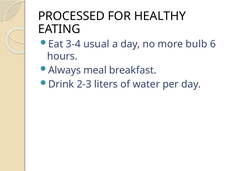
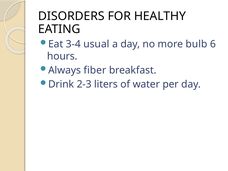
PROCESSED: PROCESSED -> DISORDERS
meal: meal -> fiber
